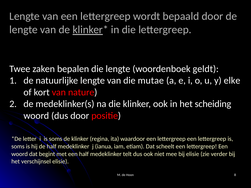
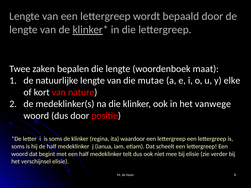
geldt: geldt -> maat
scheiding: scheiding -> vanwege
